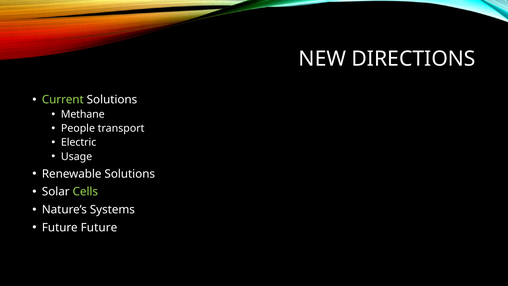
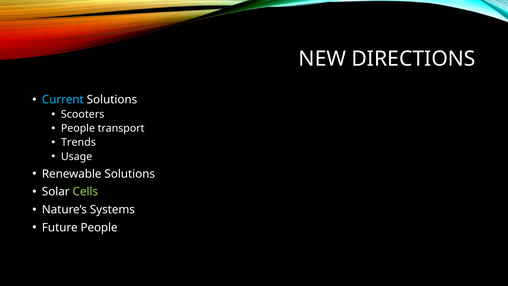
Current colour: light green -> light blue
Methane: Methane -> Scooters
Electric: Electric -> Trends
Future Future: Future -> People
